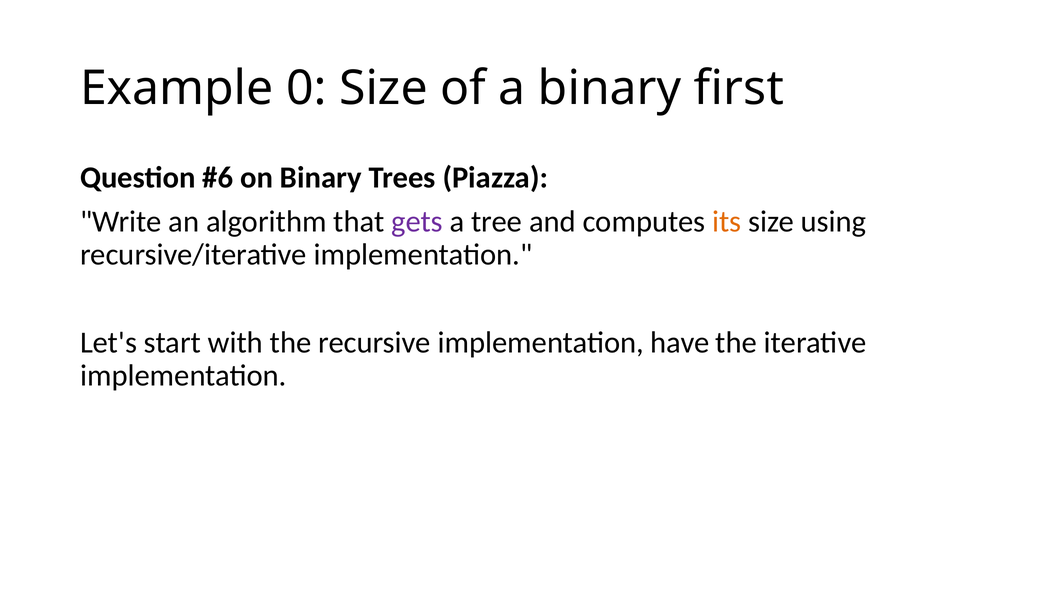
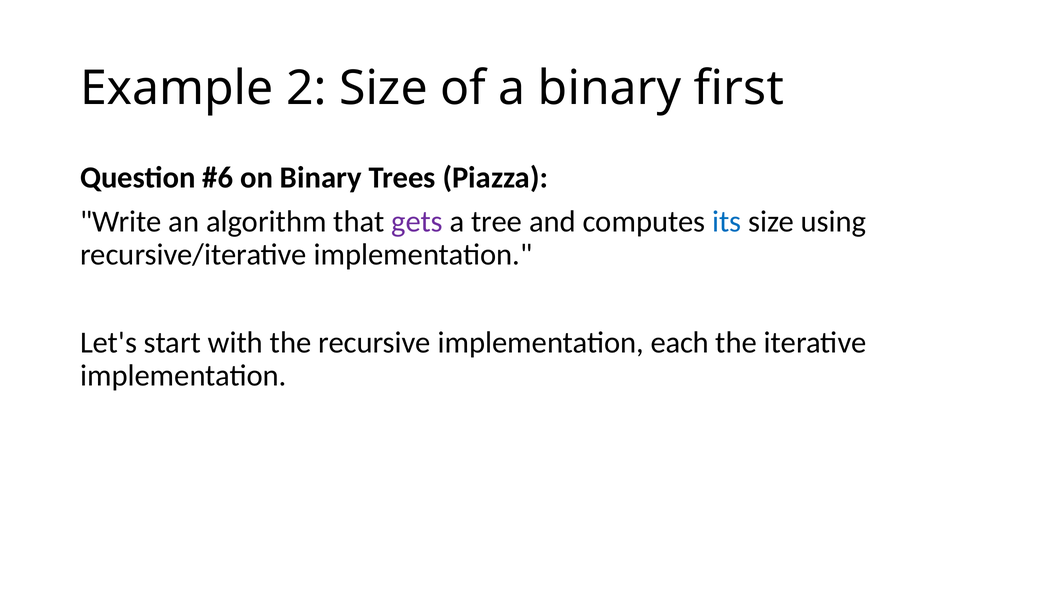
0: 0 -> 2
its colour: orange -> blue
have: have -> each
